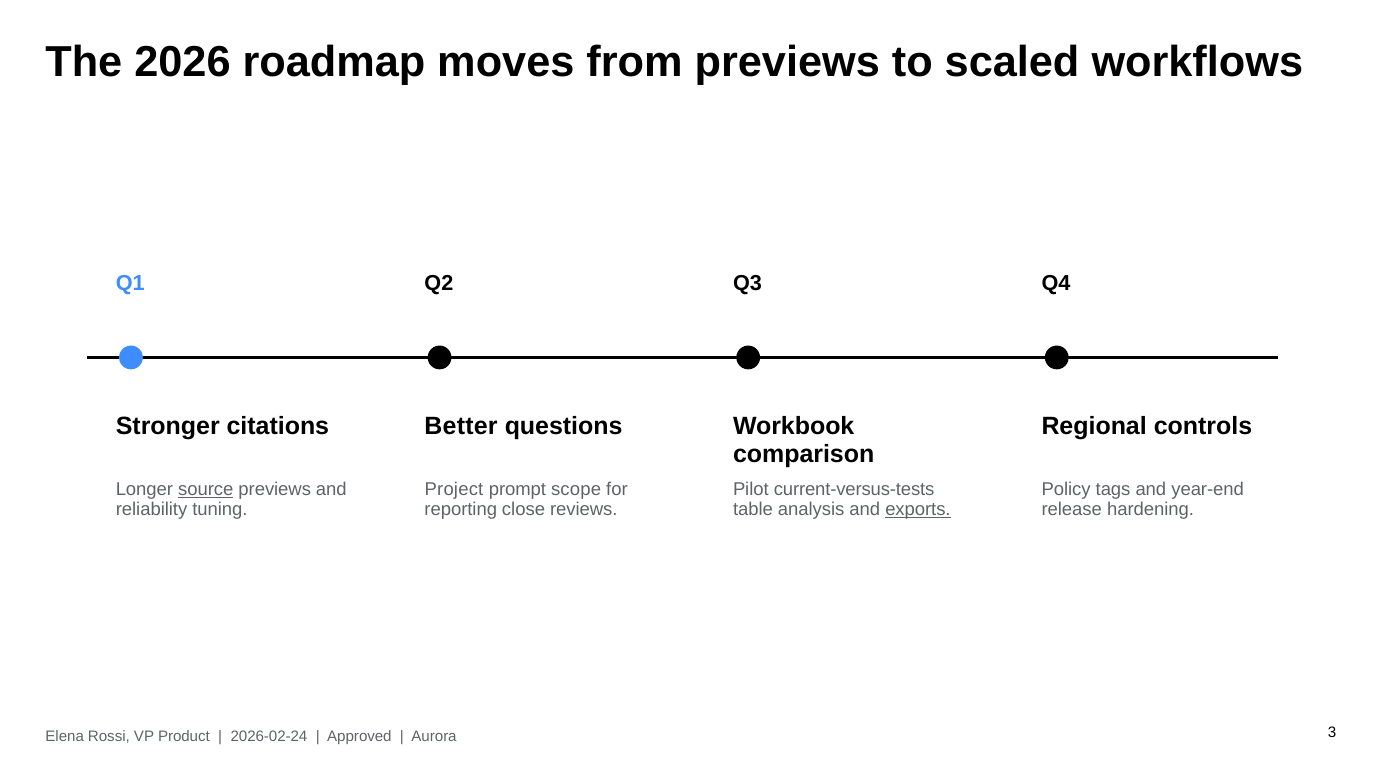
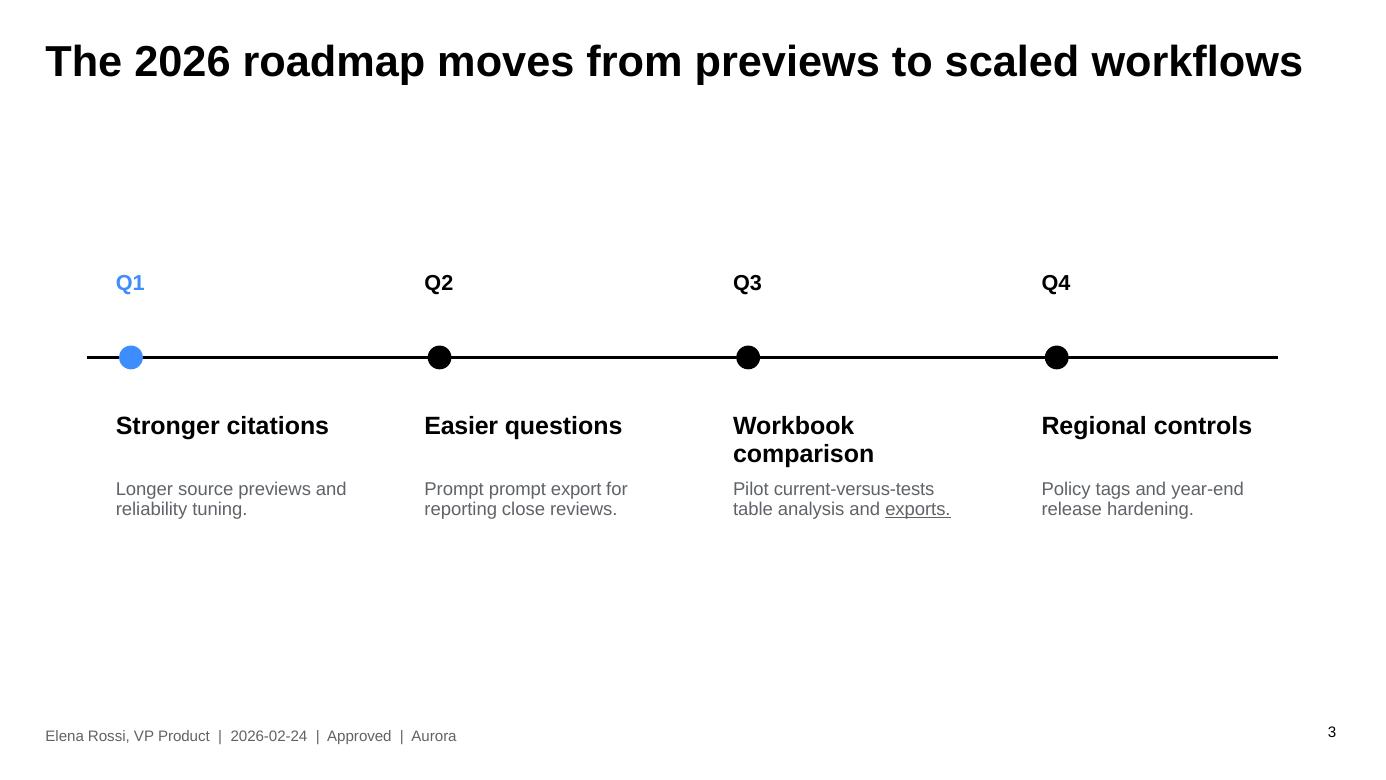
Better: Better -> Easier
source underline: present -> none
Project at (454, 489): Project -> Prompt
scope: scope -> export
